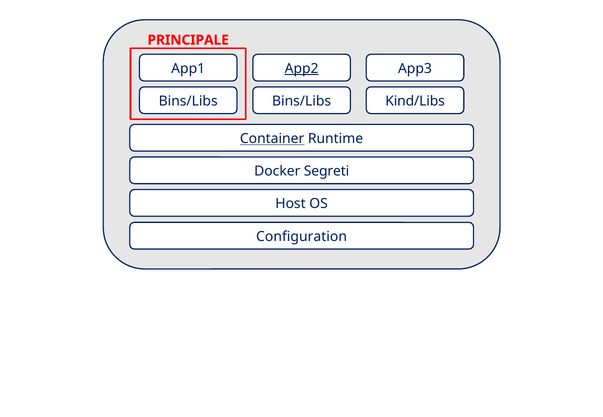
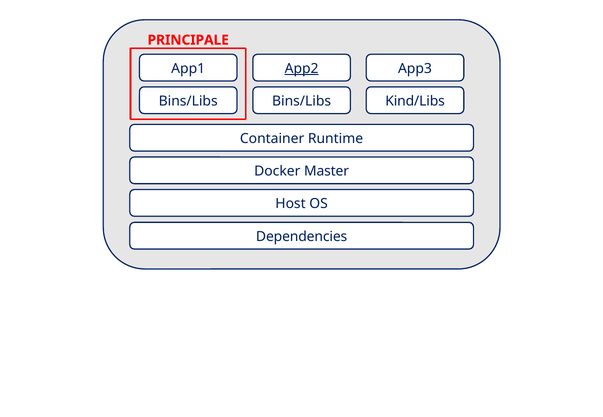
Container underline: present -> none
Segreti: Segreti -> Master
Configuration: Configuration -> Dependencies
